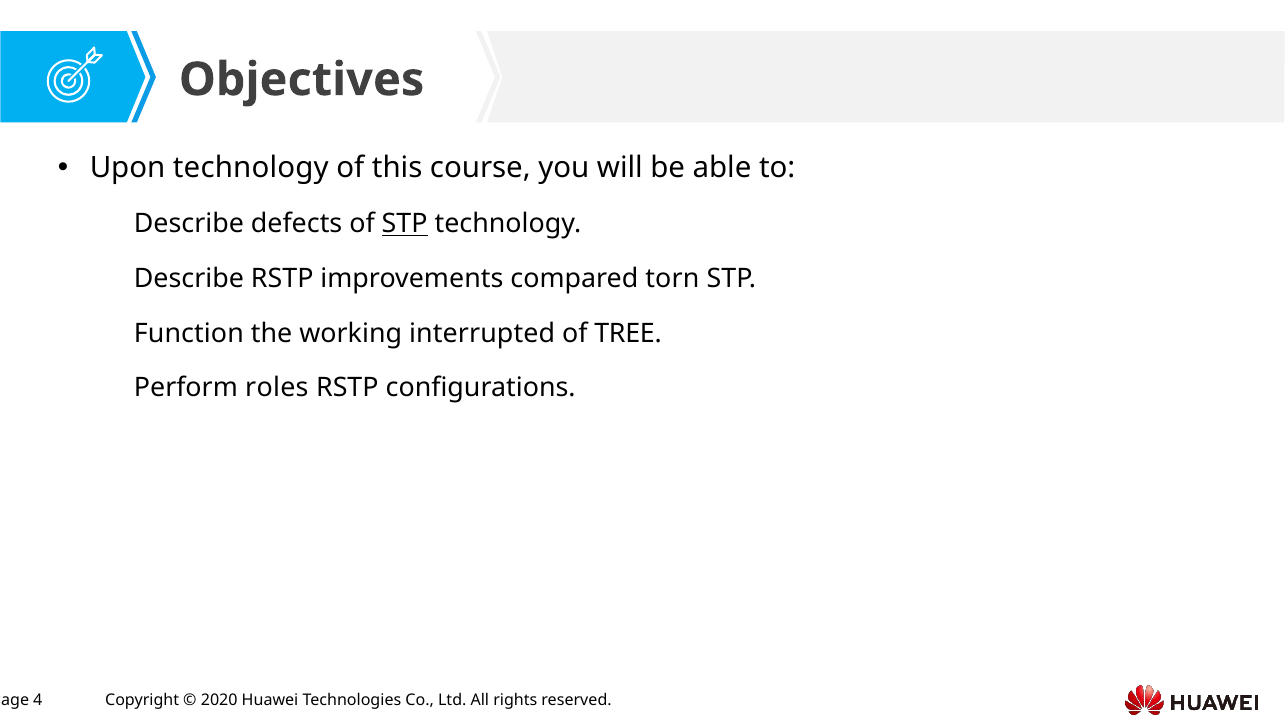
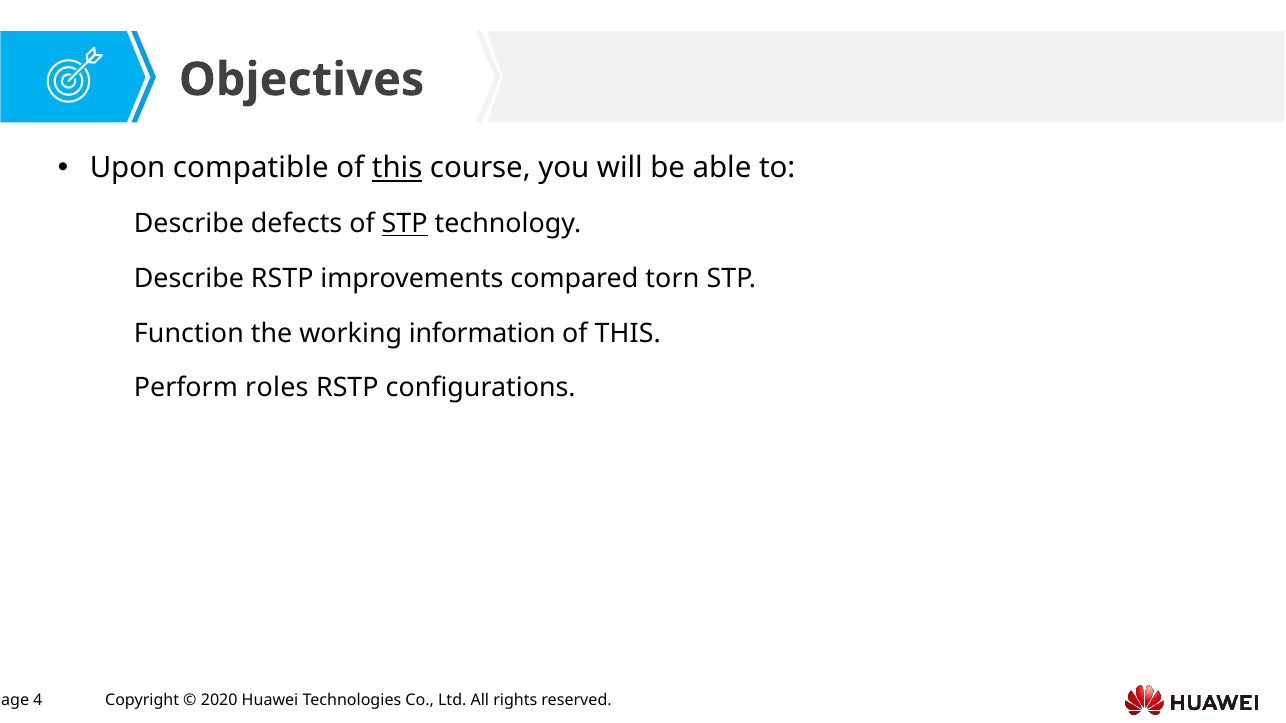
Upon technology: technology -> compatible
this at (397, 168) underline: none -> present
interrupted: interrupted -> information
TREE at (628, 334): TREE -> THIS
